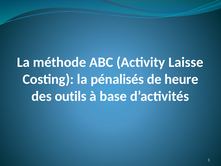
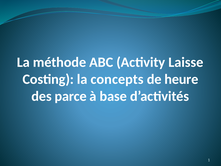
pénalisés: pénalisés -> concepts
outils: outils -> parce
